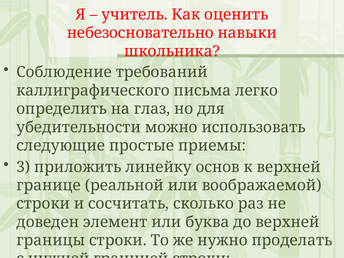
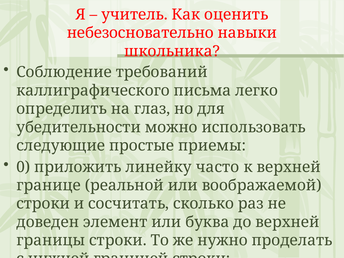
3: 3 -> 0
основ: основ -> часто
